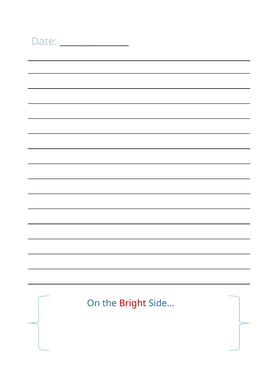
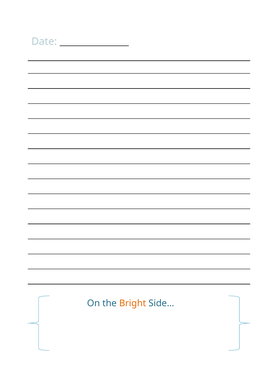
Bright colour: red -> orange
